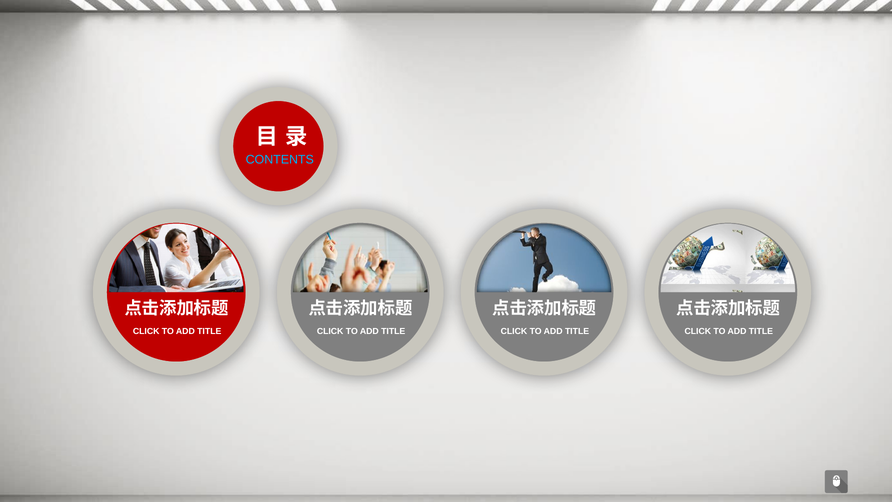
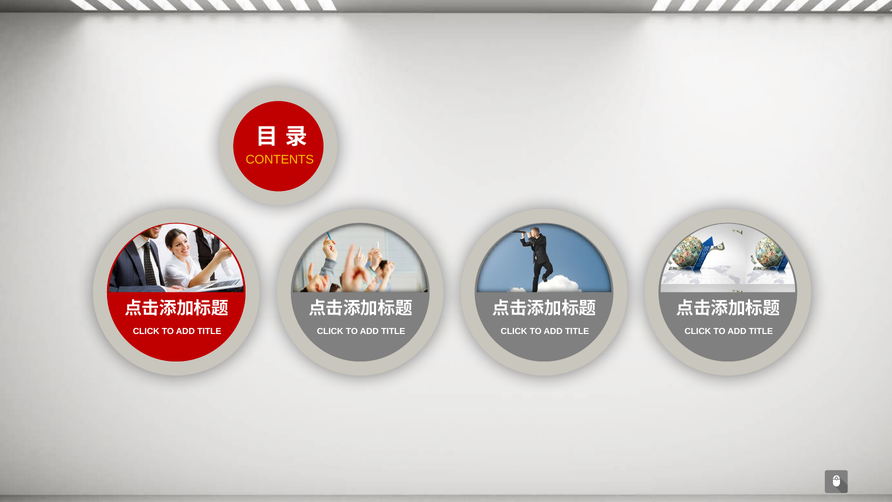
CONTENTS colour: light blue -> yellow
